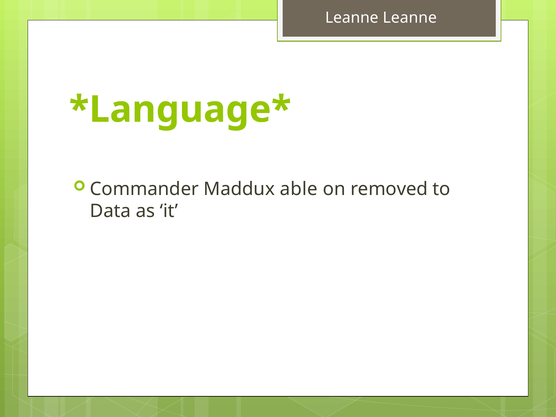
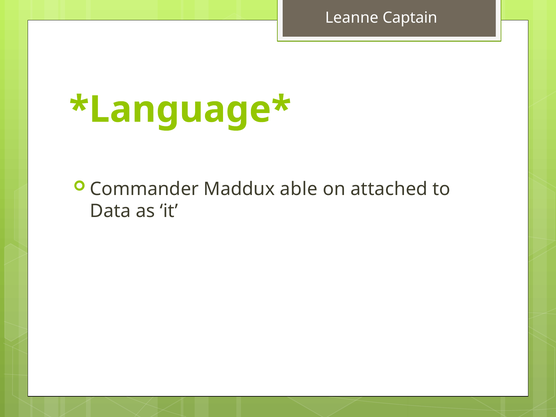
Leanne Leanne: Leanne -> Captain
removed: removed -> attached
